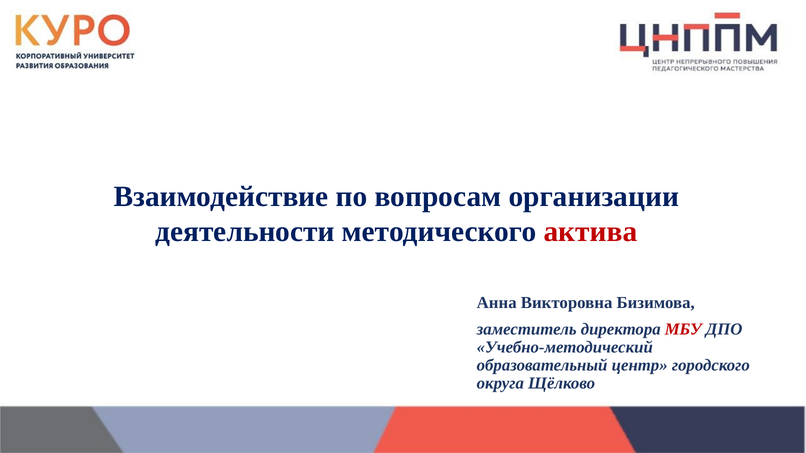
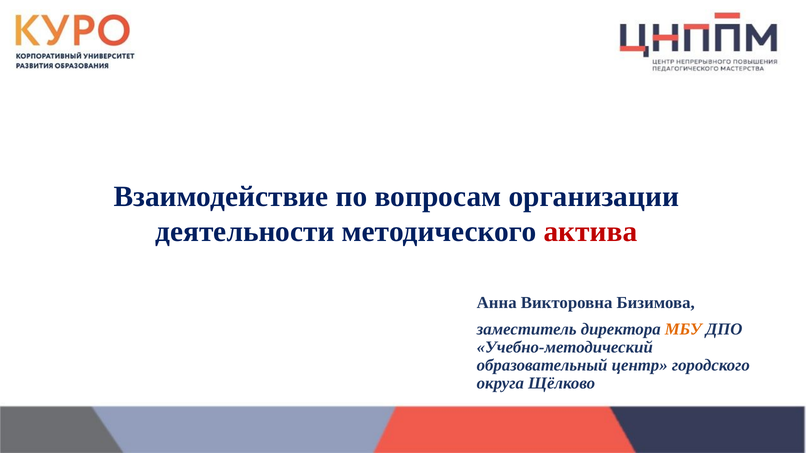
МБУ colour: red -> orange
